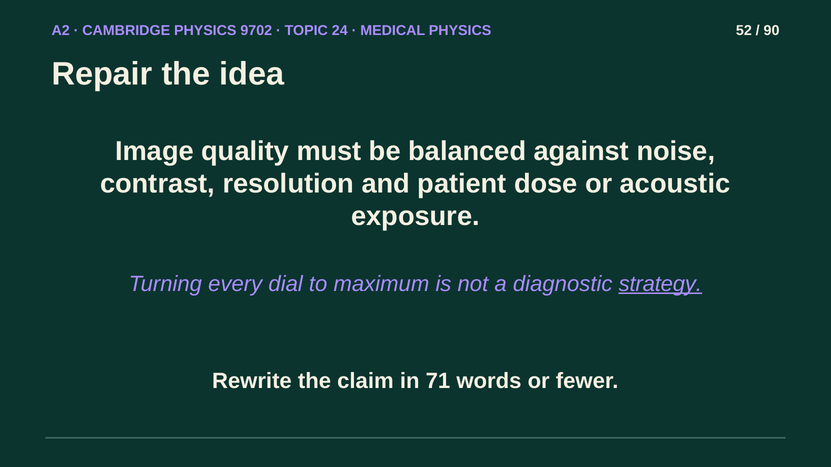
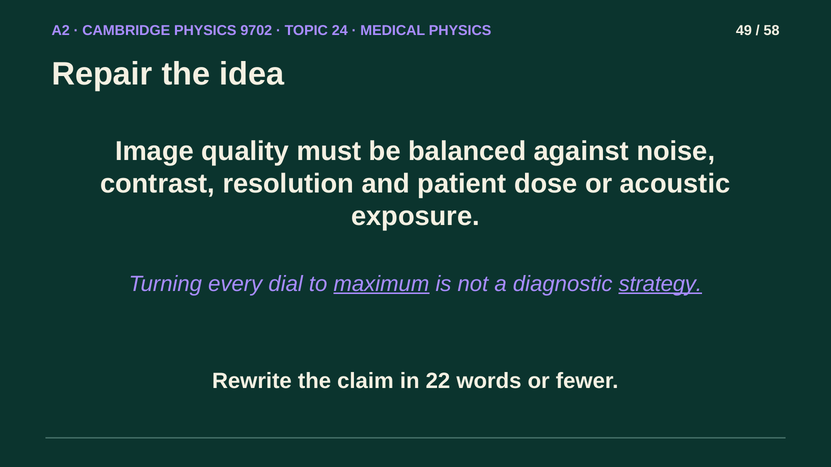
52: 52 -> 49
90: 90 -> 58
maximum underline: none -> present
71: 71 -> 22
